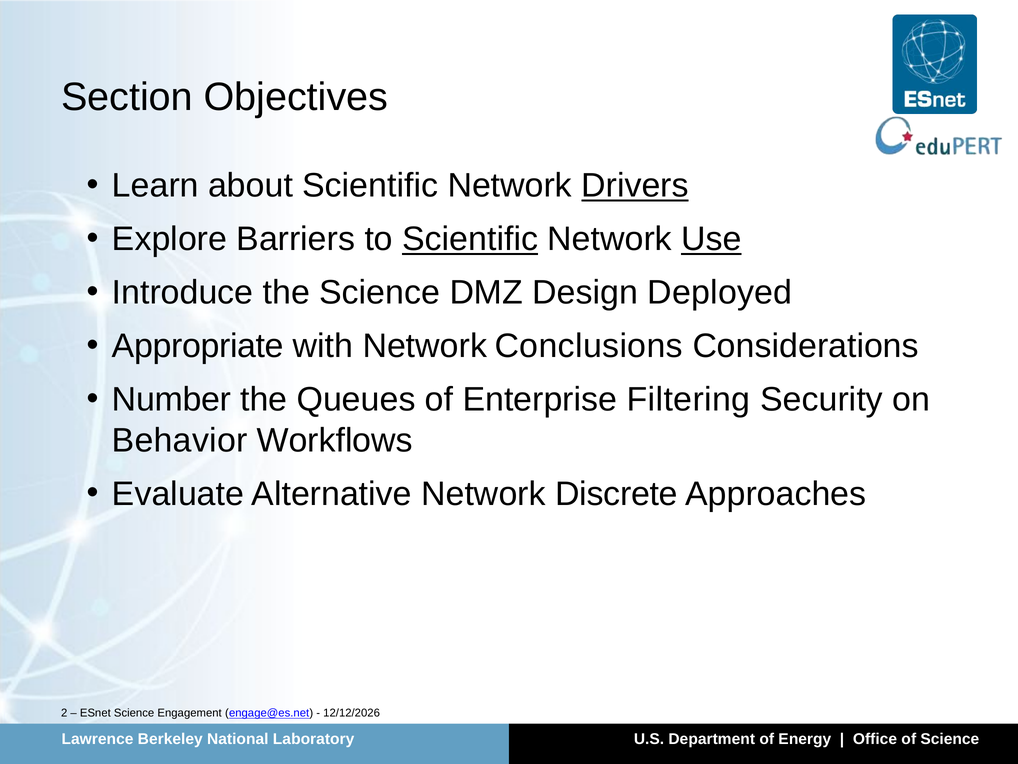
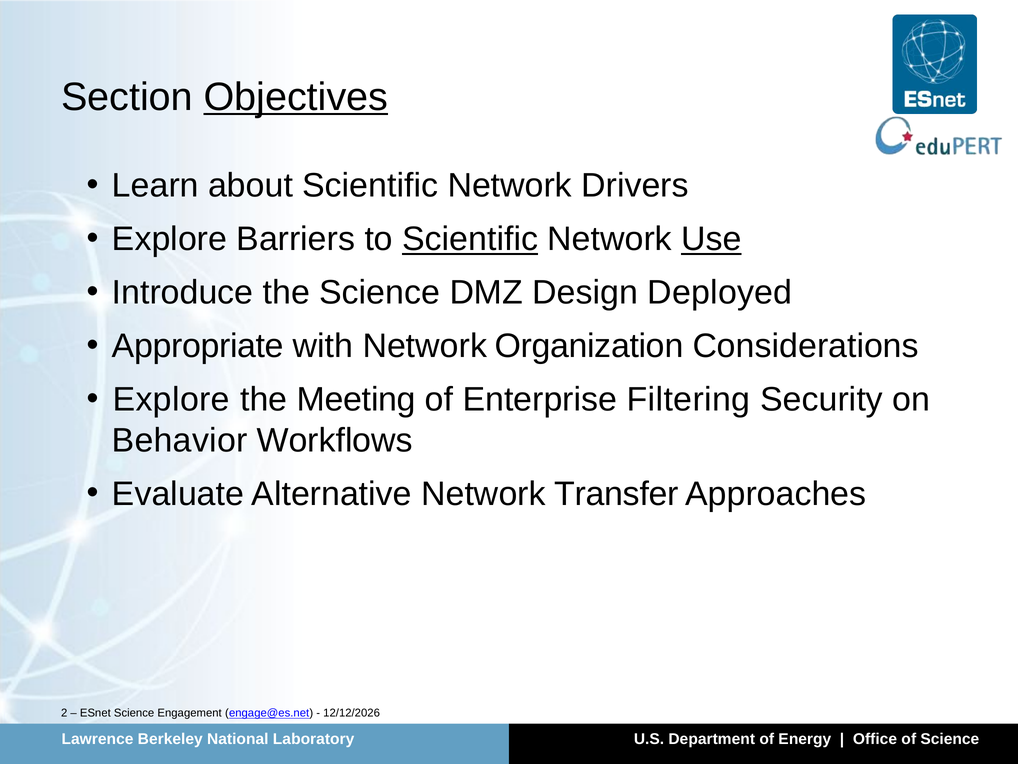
Objectives underline: none -> present
Drivers underline: present -> none
Conclusions: Conclusions -> Organization
Number at (172, 400): Number -> Explore
Queues: Queues -> Meeting
Discrete: Discrete -> Transfer
